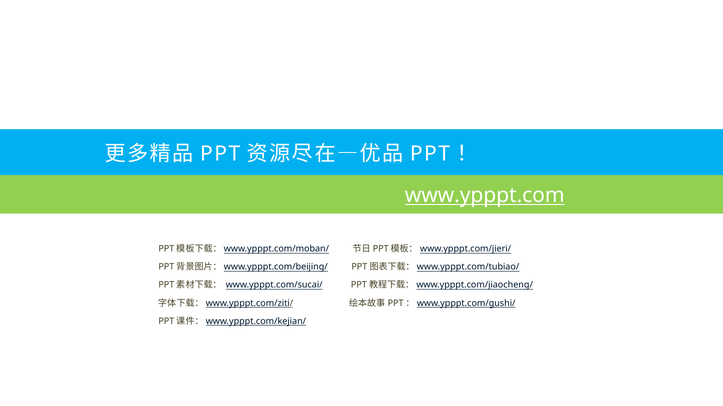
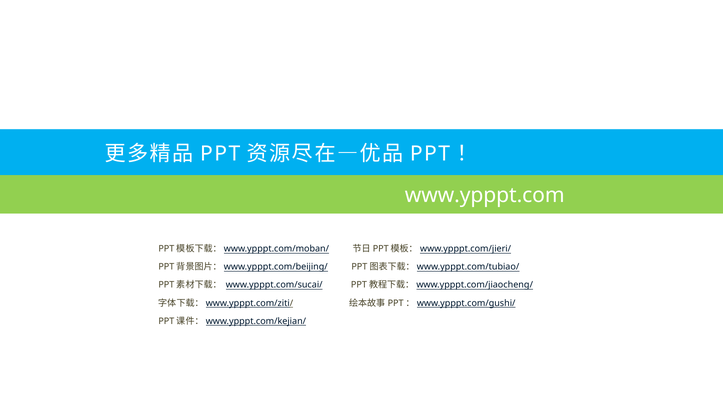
www.ypppt.com underline: present -> none
